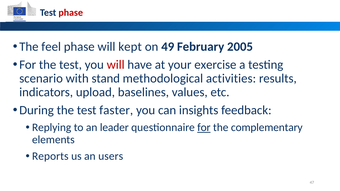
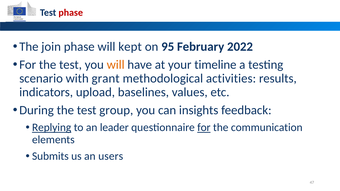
feel: feel -> join
49: 49 -> 95
2005: 2005 -> 2022
will at (116, 65) colour: red -> orange
exercise: exercise -> timeline
stand: stand -> grant
faster: faster -> group
Replying underline: none -> present
complementary: complementary -> communication
Reports: Reports -> Submits
